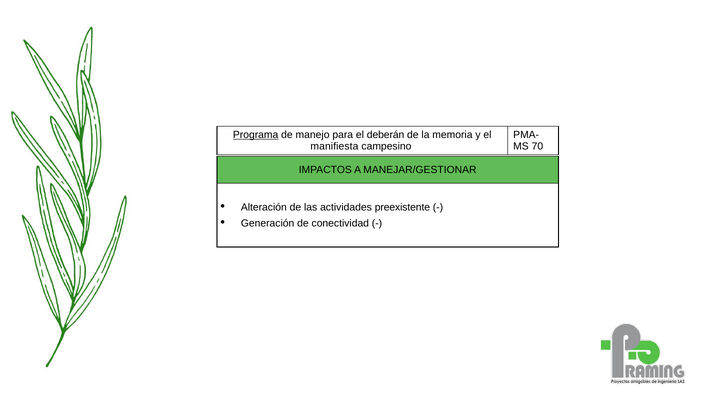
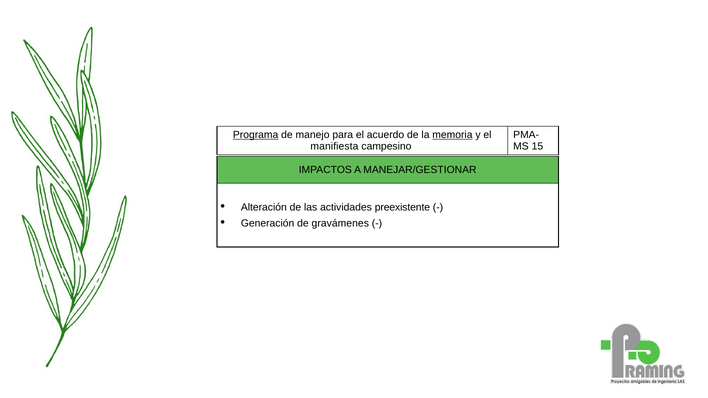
deberán: deberán -> acuerdo
memoria underline: none -> present
70: 70 -> 15
conectividad: conectividad -> gravámenes
